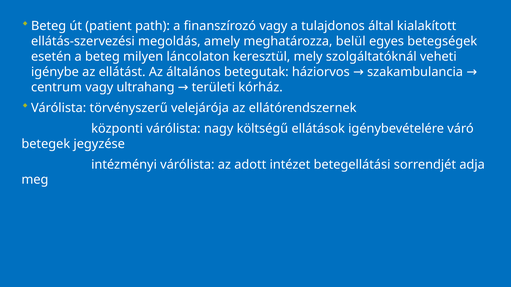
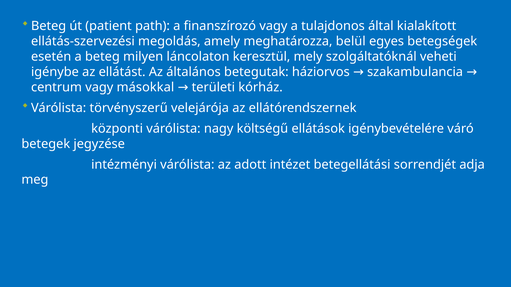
ultrahang: ultrahang -> másokkal
